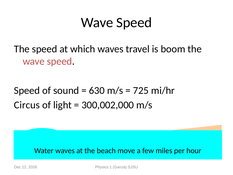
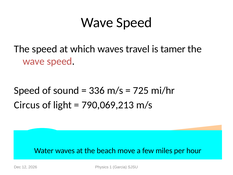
boom: boom -> tamer
630: 630 -> 336
300,002,000: 300,002,000 -> 790,069,213
